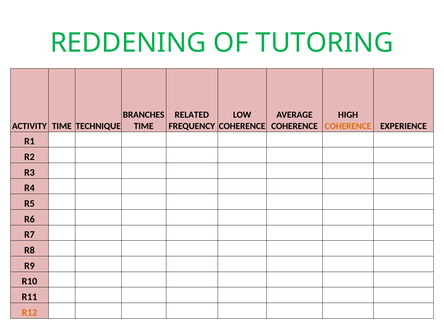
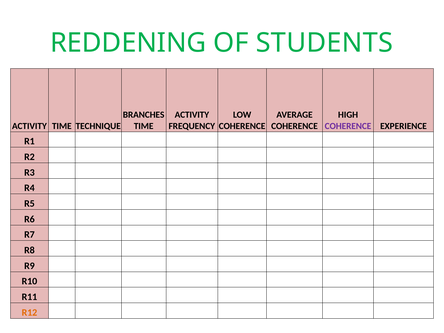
TUTORING: TUTORING -> STUDENTS
RELATED at (192, 115): RELATED -> ACTIVITY
COHERENCE at (348, 126) colour: orange -> purple
